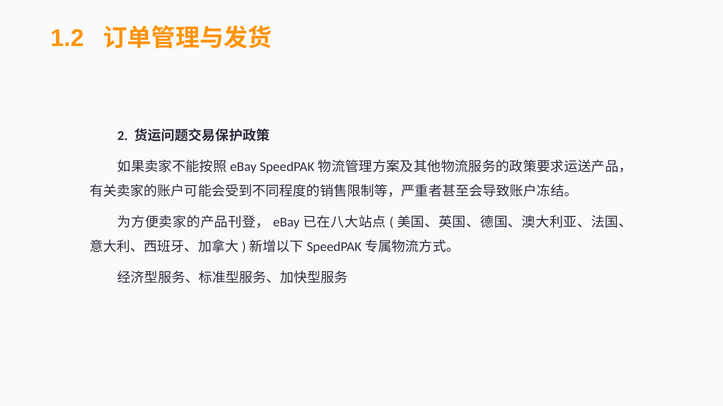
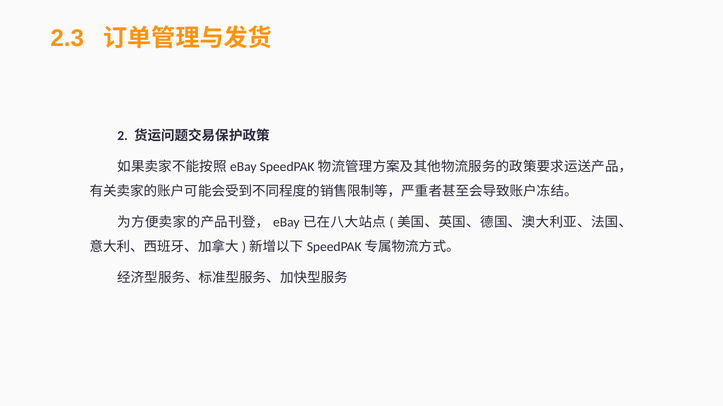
1.2: 1.2 -> 2.3
